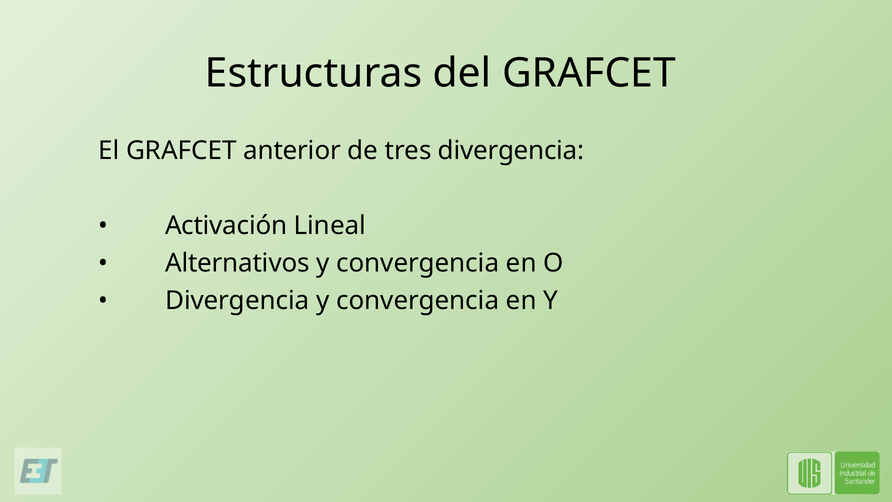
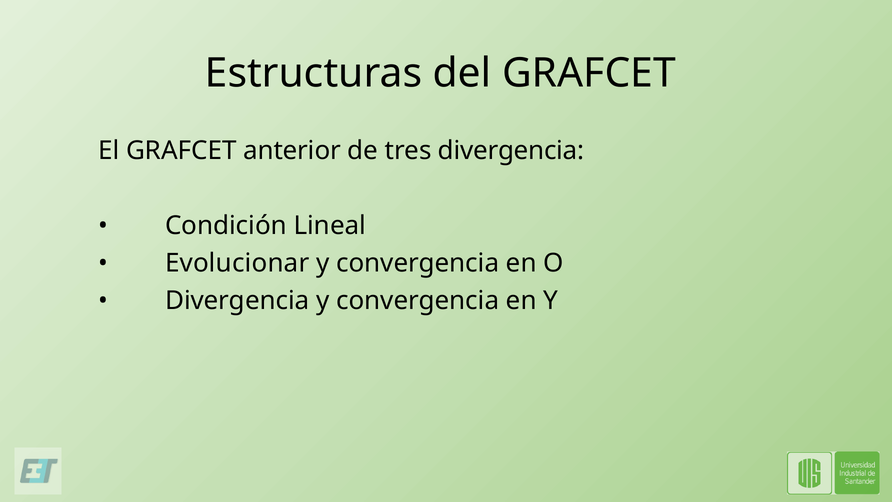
Activación: Activación -> Condición
Alternativos: Alternativos -> Evolucionar
